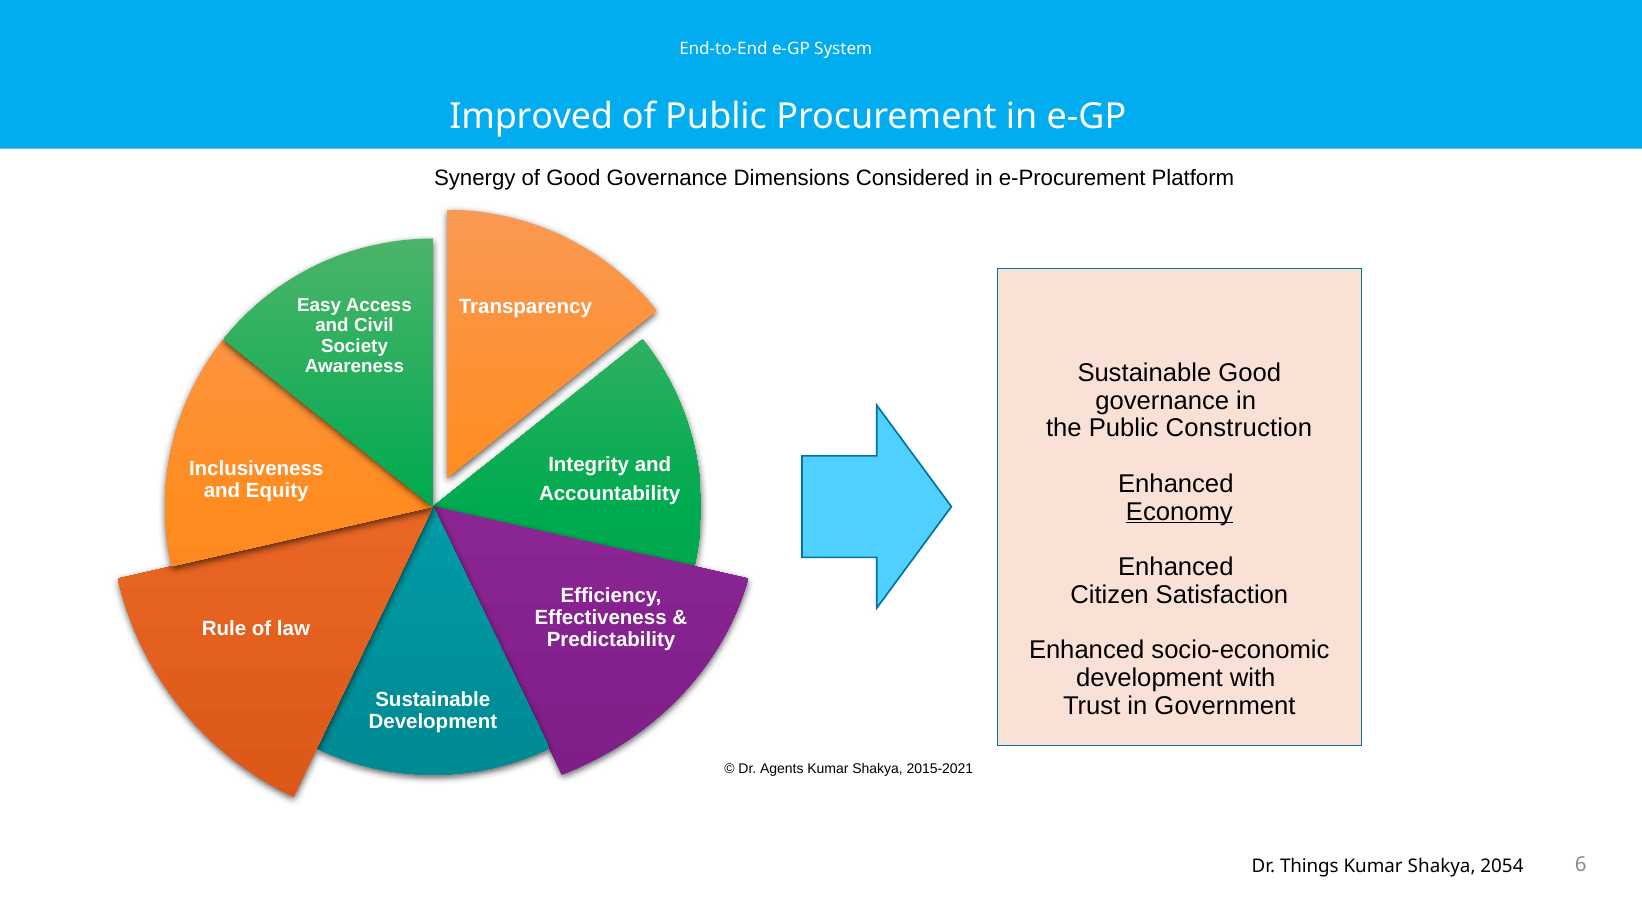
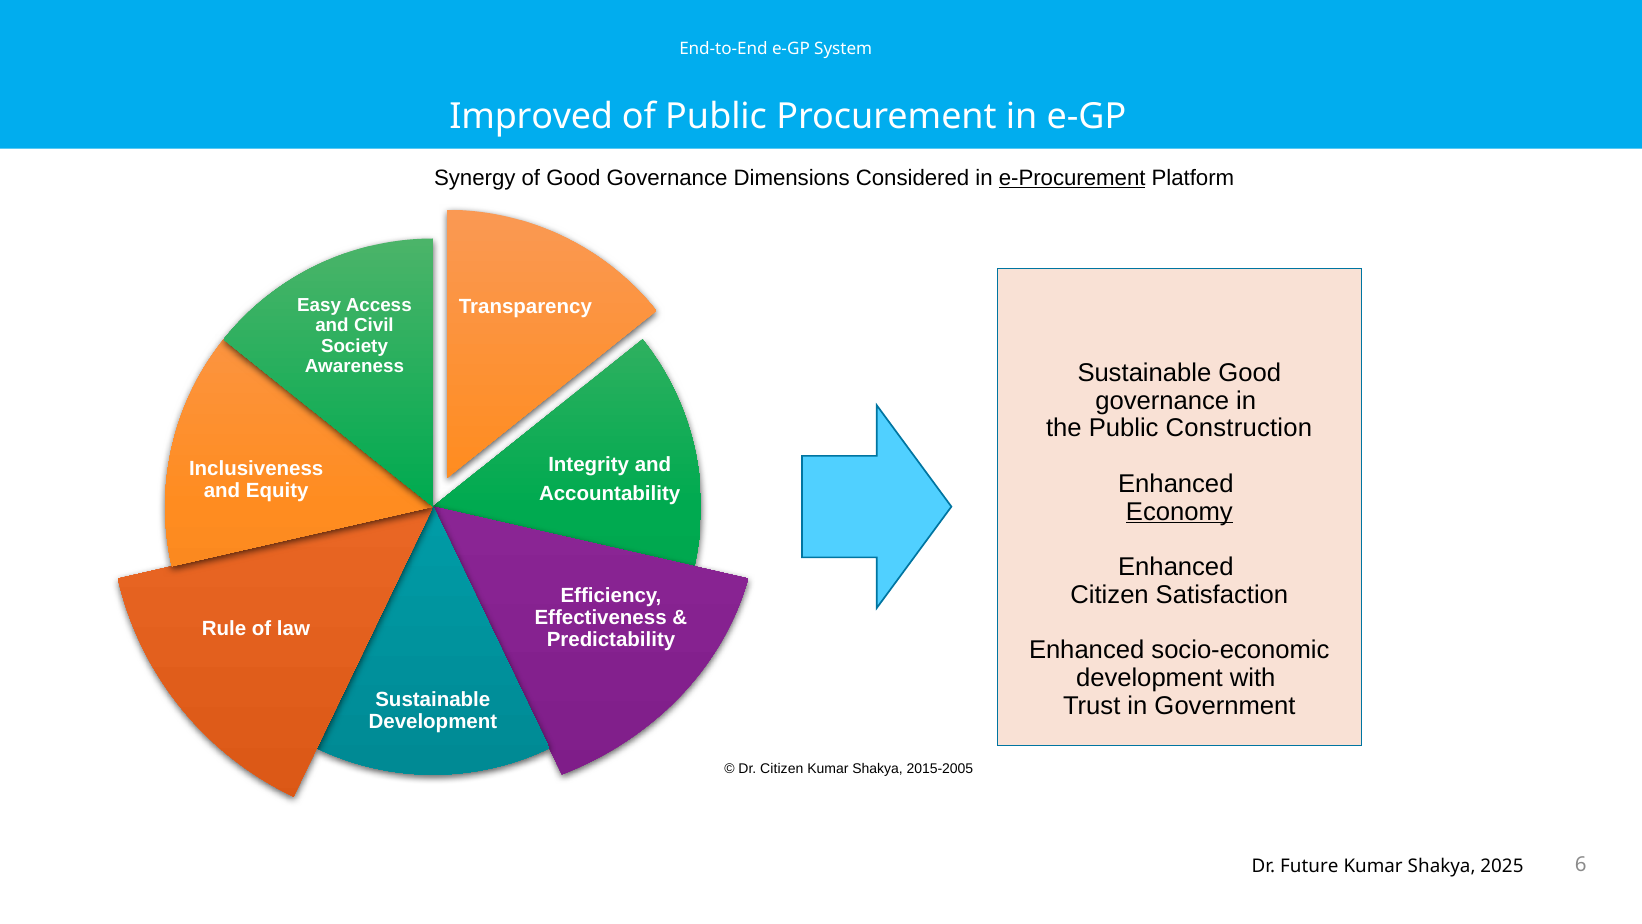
e-Procurement underline: none -> present
Agents at (782, 769): Agents -> Citizen
2015-2021: 2015-2021 -> 2015-2005
Things: Things -> Future
2054: 2054 -> 2025
